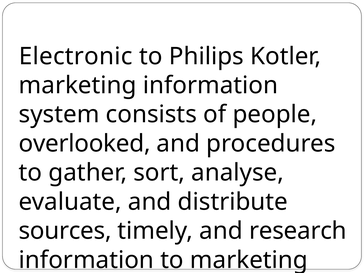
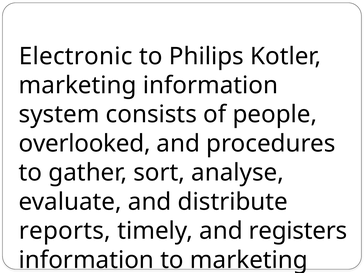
sources: sources -> reports
research: research -> registers
